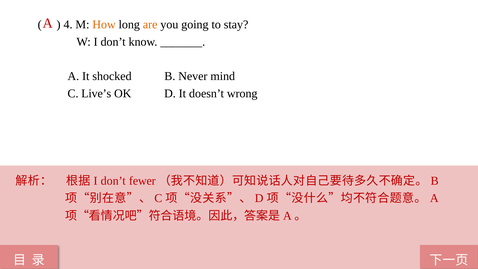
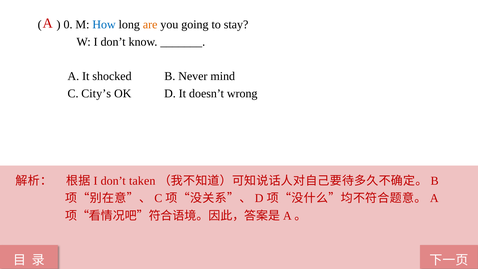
4: 4 -> 0
How colour: orange -> blue
Live’s: Live’s -> City’s
fewer: fewer -> taken
